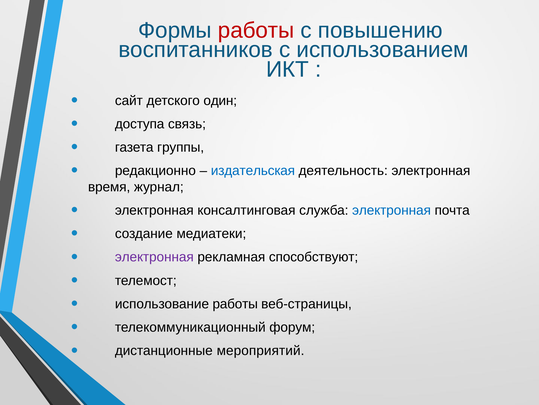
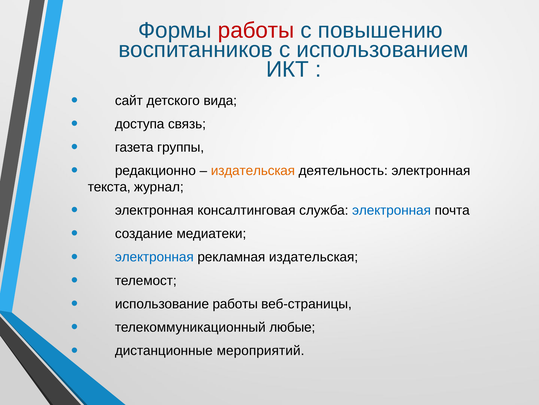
один: один -> вида
издательская at (253, 170) colour: blue -> orange
время: время -> текста
электронная at (154, 257) colour: purple -> blue
рекламная способствуют: способствуют -> издательская
форум: форум -> любые
